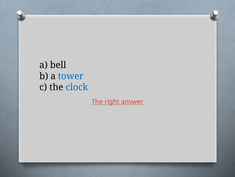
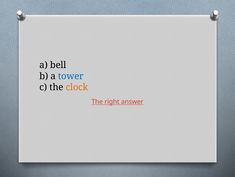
clock colour: blue -> orange
